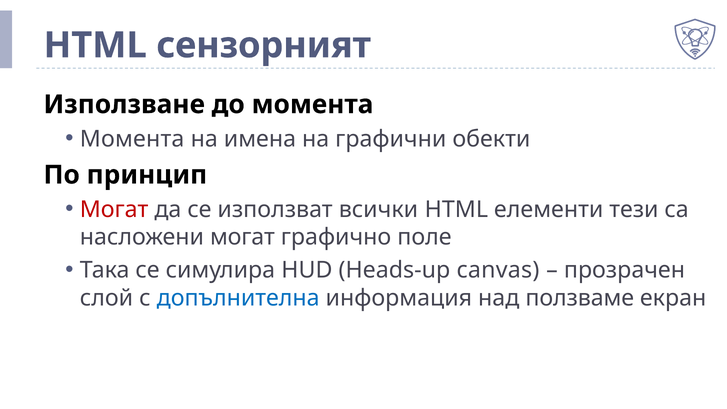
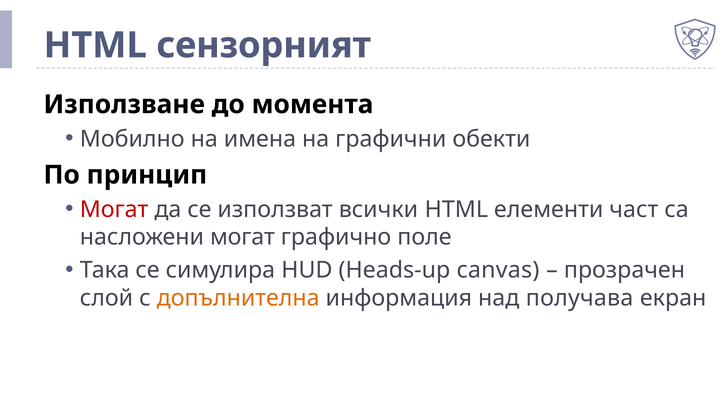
Момента at (132, 139): Момента -> Мобилно
тези: тези -> част
допълнителна colour: blue -> orange
ползваме: ползваме -> получава
